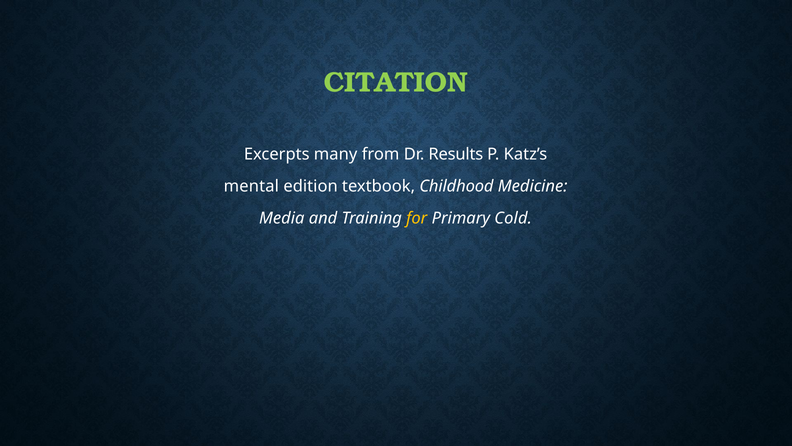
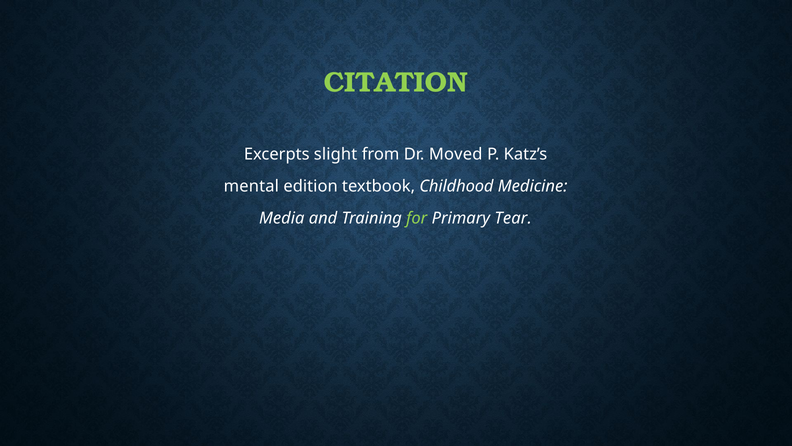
many: many -> slight
Results: Results -> Moved
for colour: yellow -> light green
Cold: Cold -> Tear
